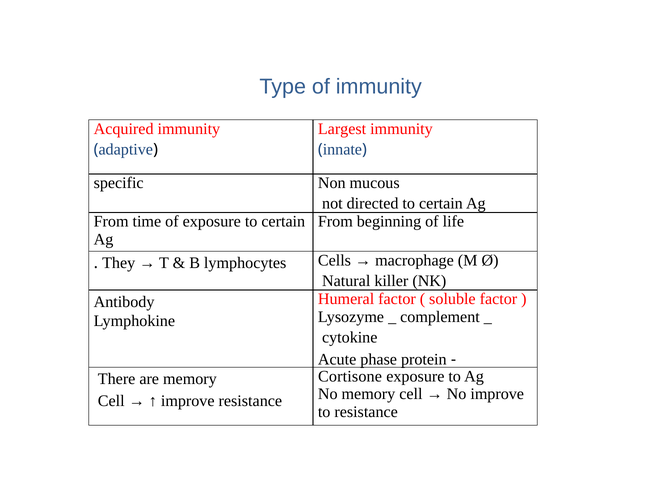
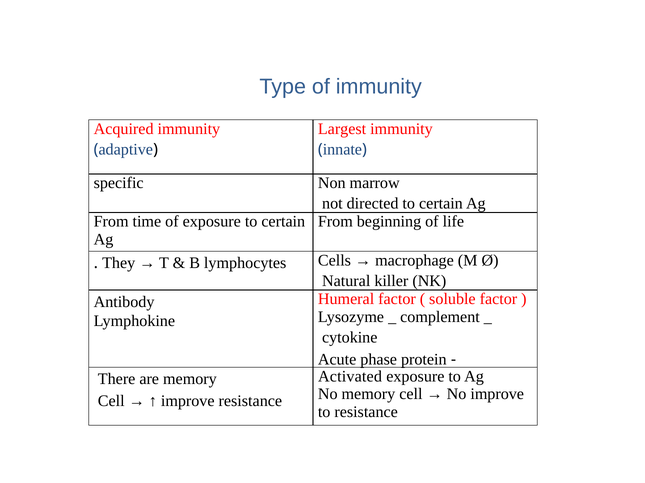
mucous: mucous -> marrow
Cortisone: Cortisone -> Activated
